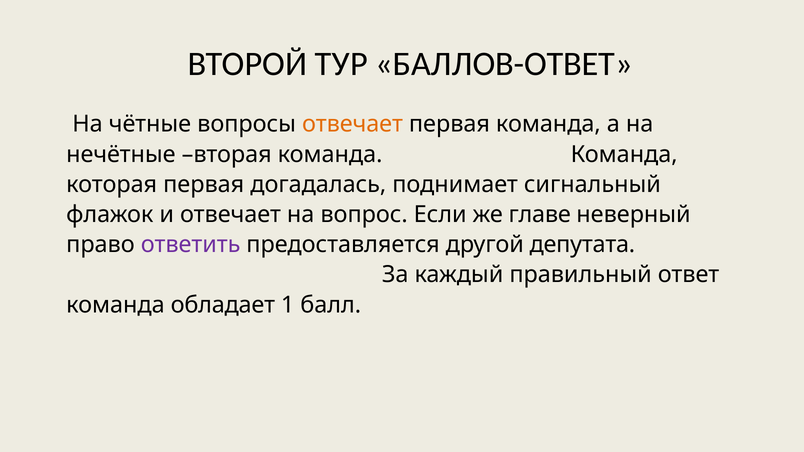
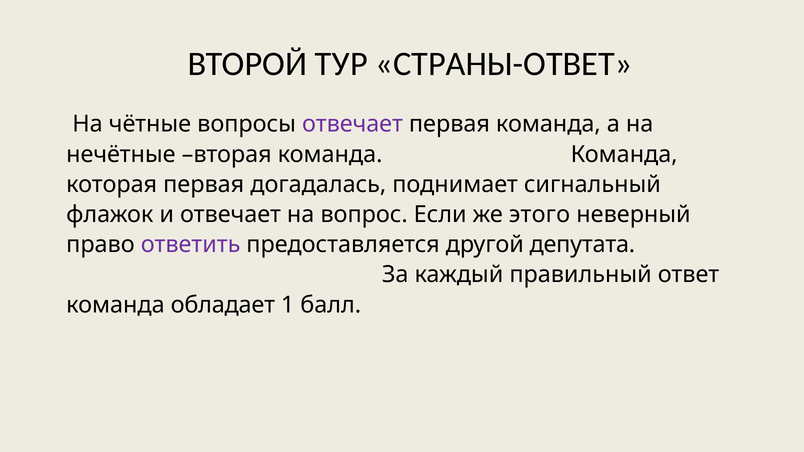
БАЛЛОВ-ОТВЕТ: БАЛЛОВ-ОТВЕТ -> СТРАНЫ-ОТВЕТ
отвечает at (352, 124) colour: orange -> purple
главе: главе -> этого
